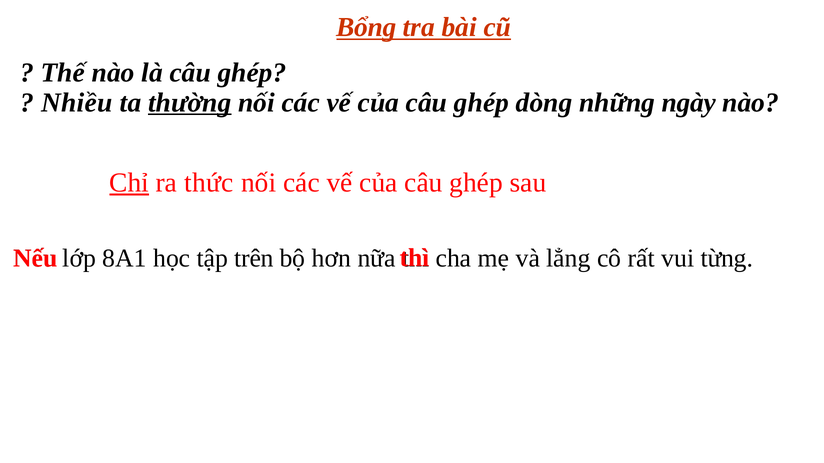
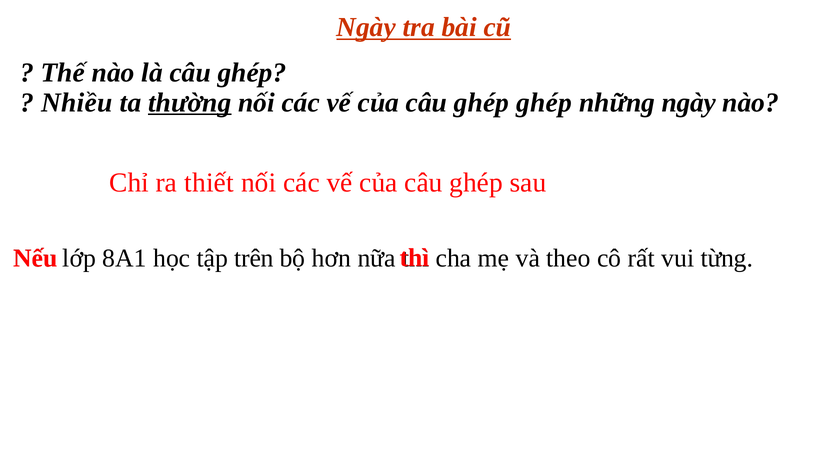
Bổng at (366, 27): Bổng -> Ngày
ghép dòng: dòng -> ghép
Chỉ underline: present -> none
thức: thức -> thiết
lẳng: lẳng -> theo
